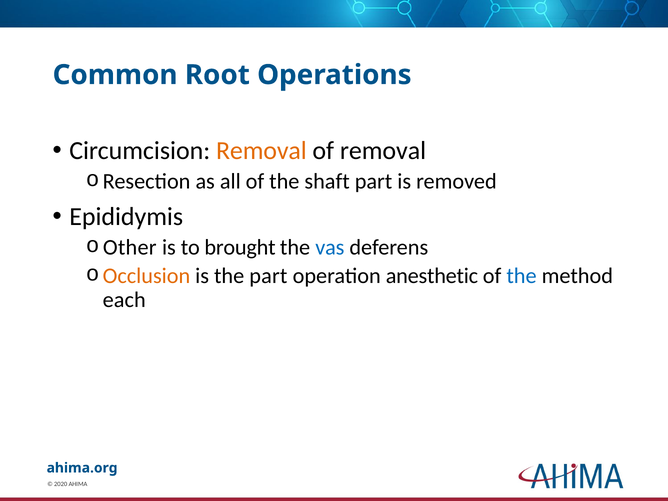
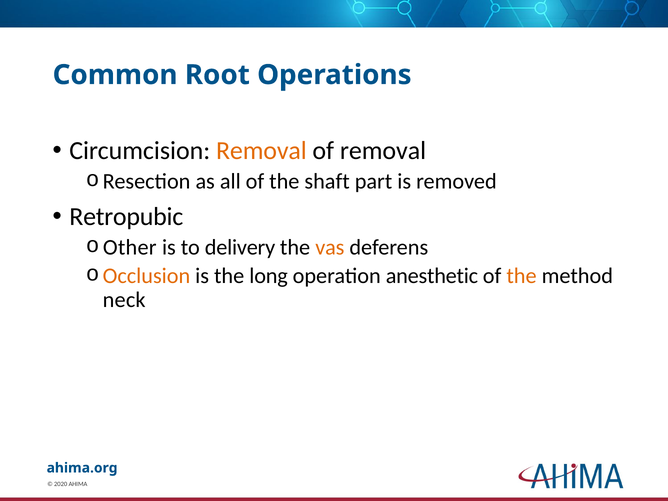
Epididymis: Epididymis -> Retropubic
brought: brought -> delivery
vas colour: blue -> orange
the part: part -> long
the at (521, 276) colour: blue -> orange
each: each -> neck
